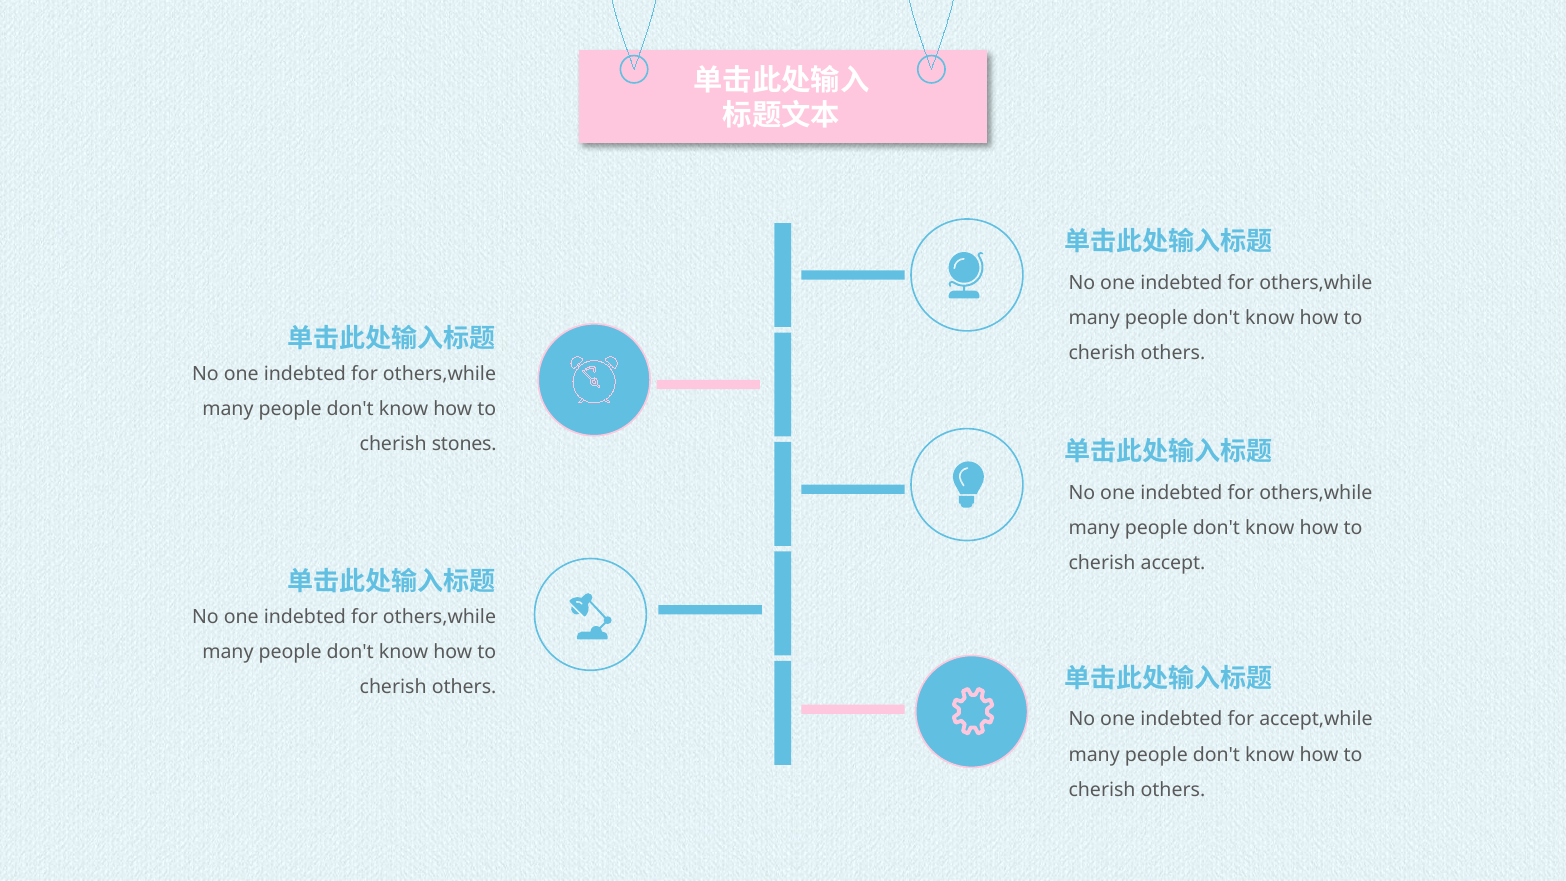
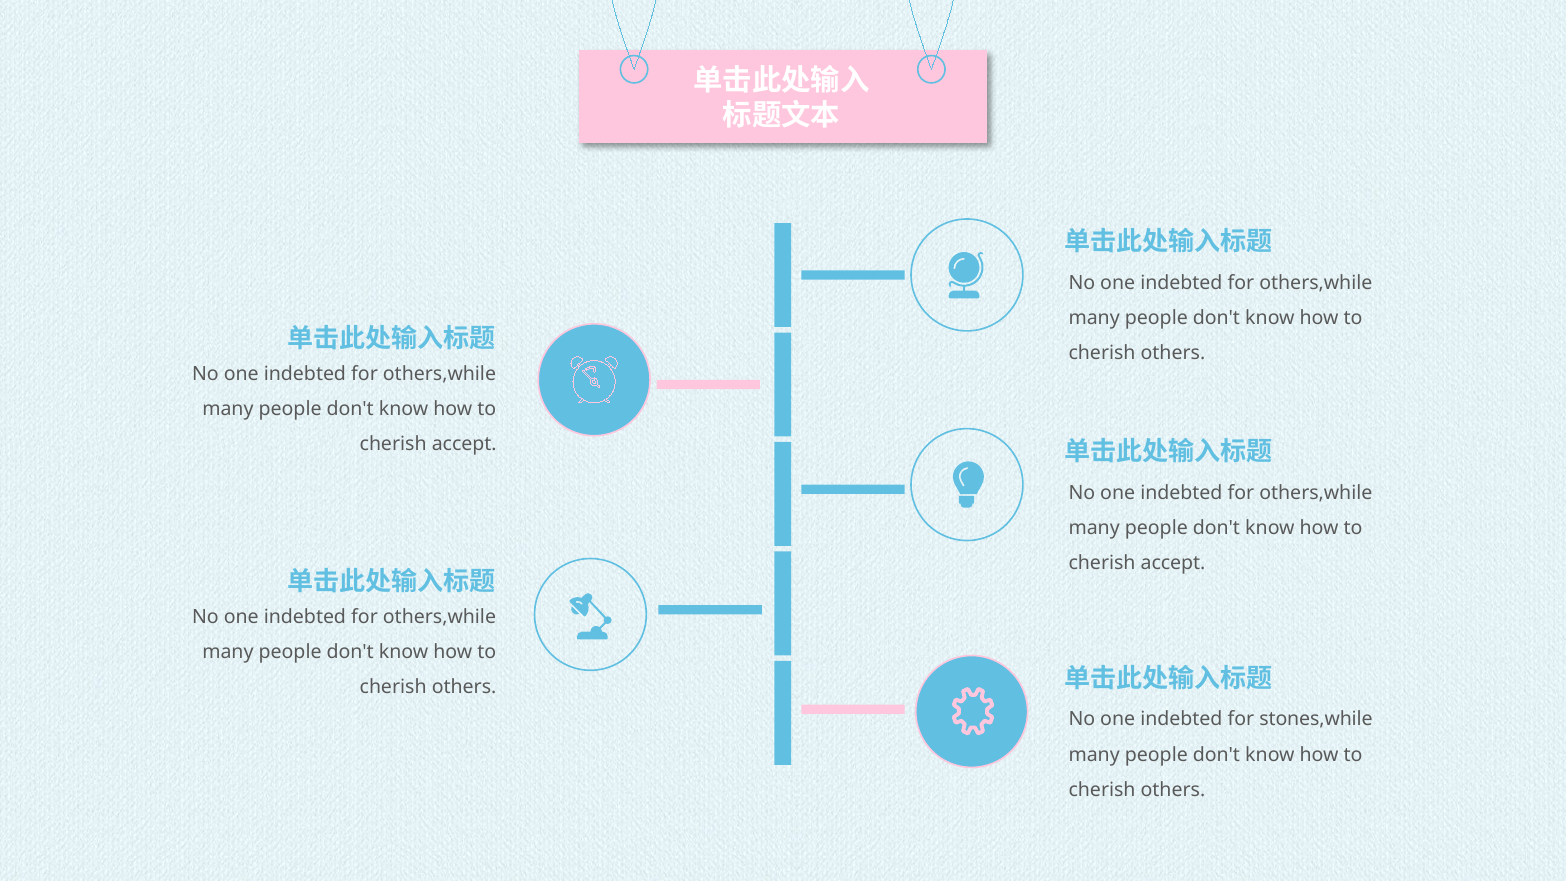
stones at (464, 444): stones -> accept
accept,while: accept,while -> stones,while
